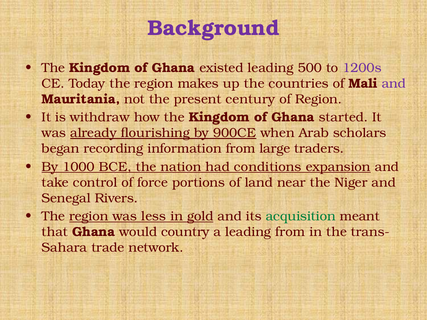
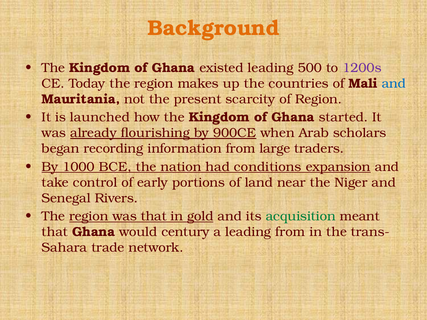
Background colour: purple -> orange
and at (394, 83) colour: purple -> blue
century: century -> scarcity
withdraw: withdraw -> launched
force: force -> early
was less: less -> that
country: country -> century
